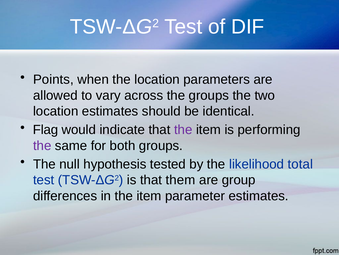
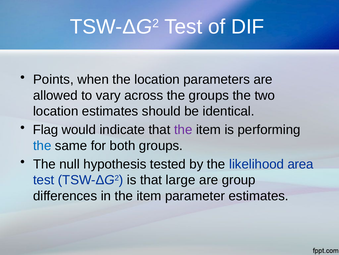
the at (42, 145) colour: purple -> blue
total: total -> area
them: them -> large
